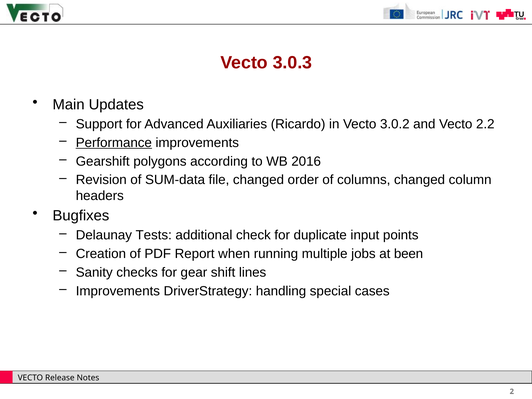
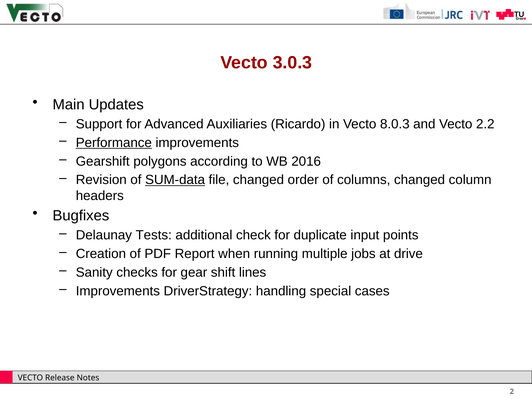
3.0.2: 3.0.2 -> 8.0.3
SUM-data underline: none -> present
been: been -> drive
